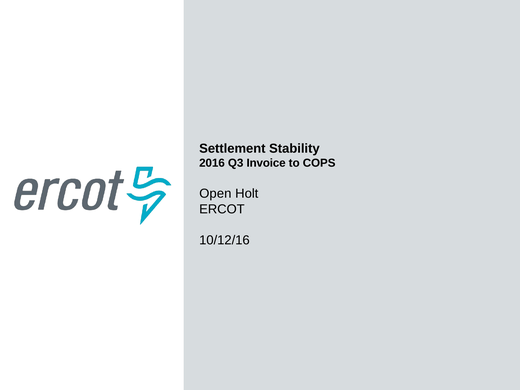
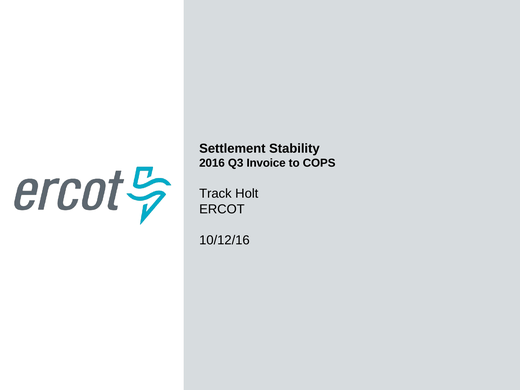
Open: Open -> Track
